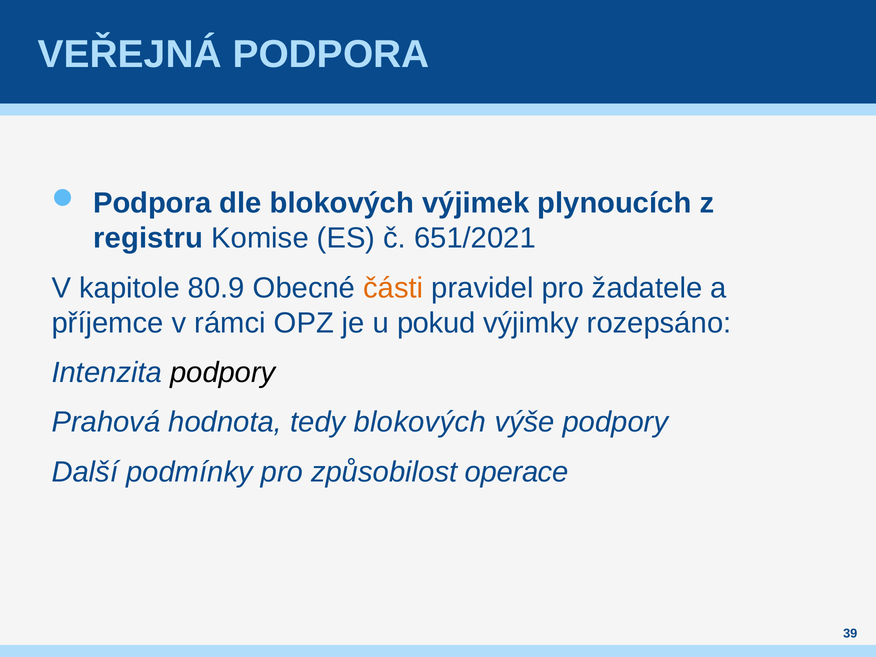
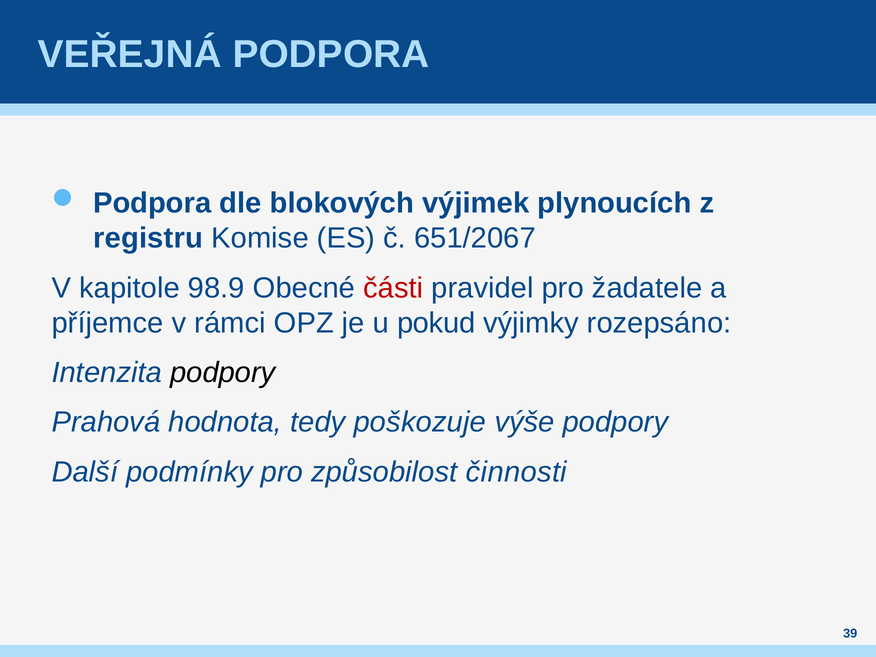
651/2021: 651/2021 -> 651/2067
80.9: 80.9 -> 98.9
části colour: orange -> red
tedy blokových: blokových -> poškozuje
operace: operace -> činnosti
